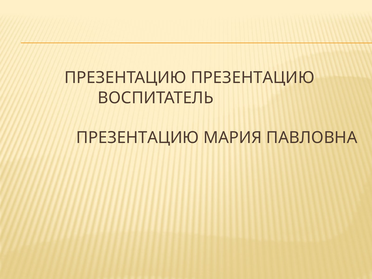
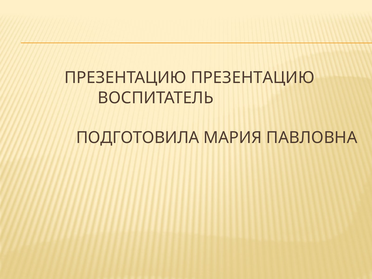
ПРЕЗЕНТАЦИЮ at (138, 138): ПРЕЗЕНТАЦИЮ -> ПОДГОТОВИЛА
